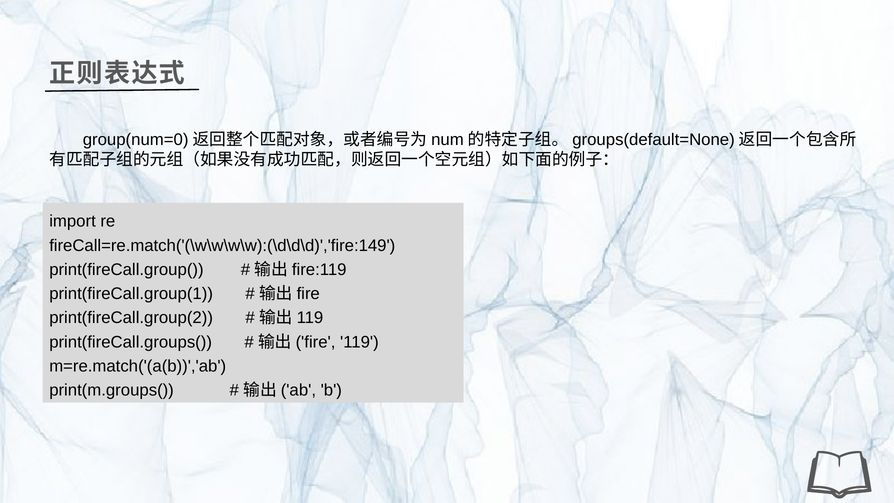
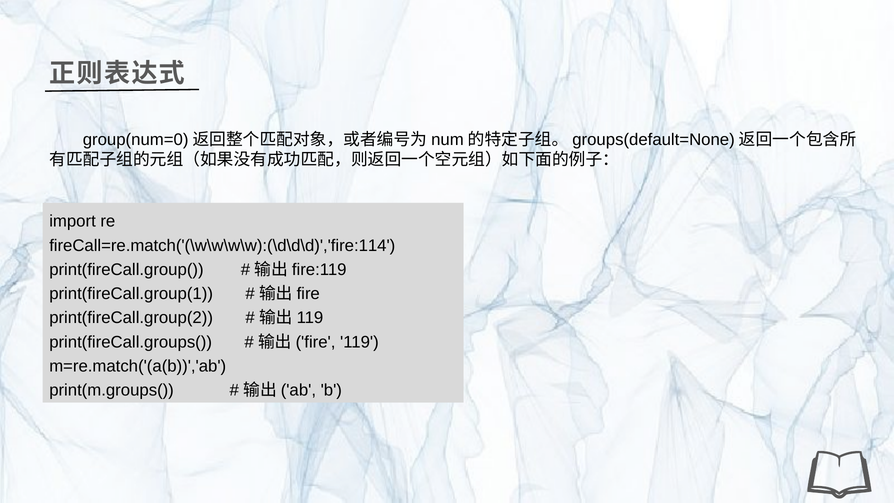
fireCall=re.match('(\w\w\w\w):(\d\d\d)','fire:149: fireCall=re.match('(\w\w\w\w):(\d\d\d)','fire:149 -> fireCall=re.match('(\w\w\w\w):(\d\d\d)','fire:114
